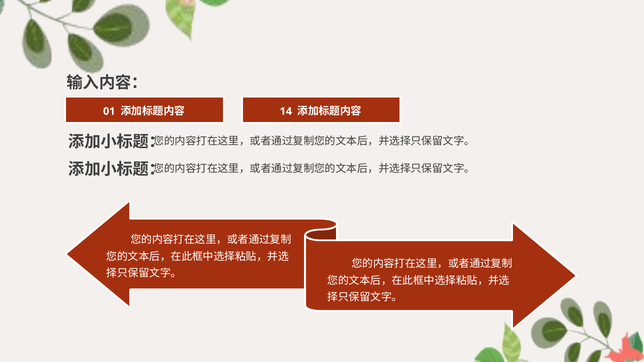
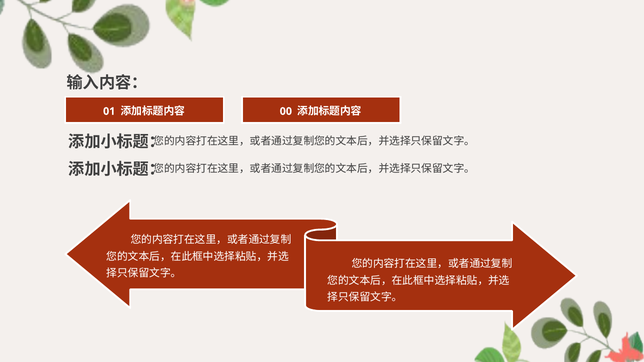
14: 14 -> 00
